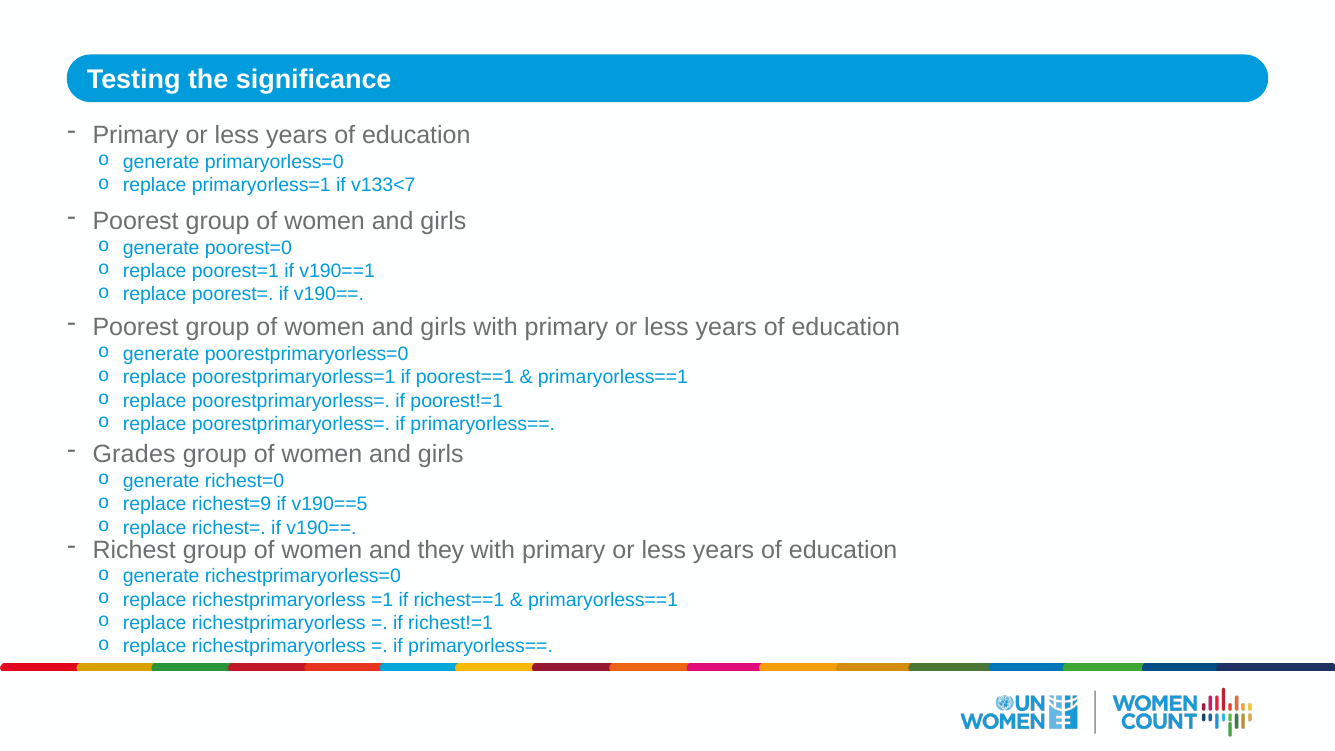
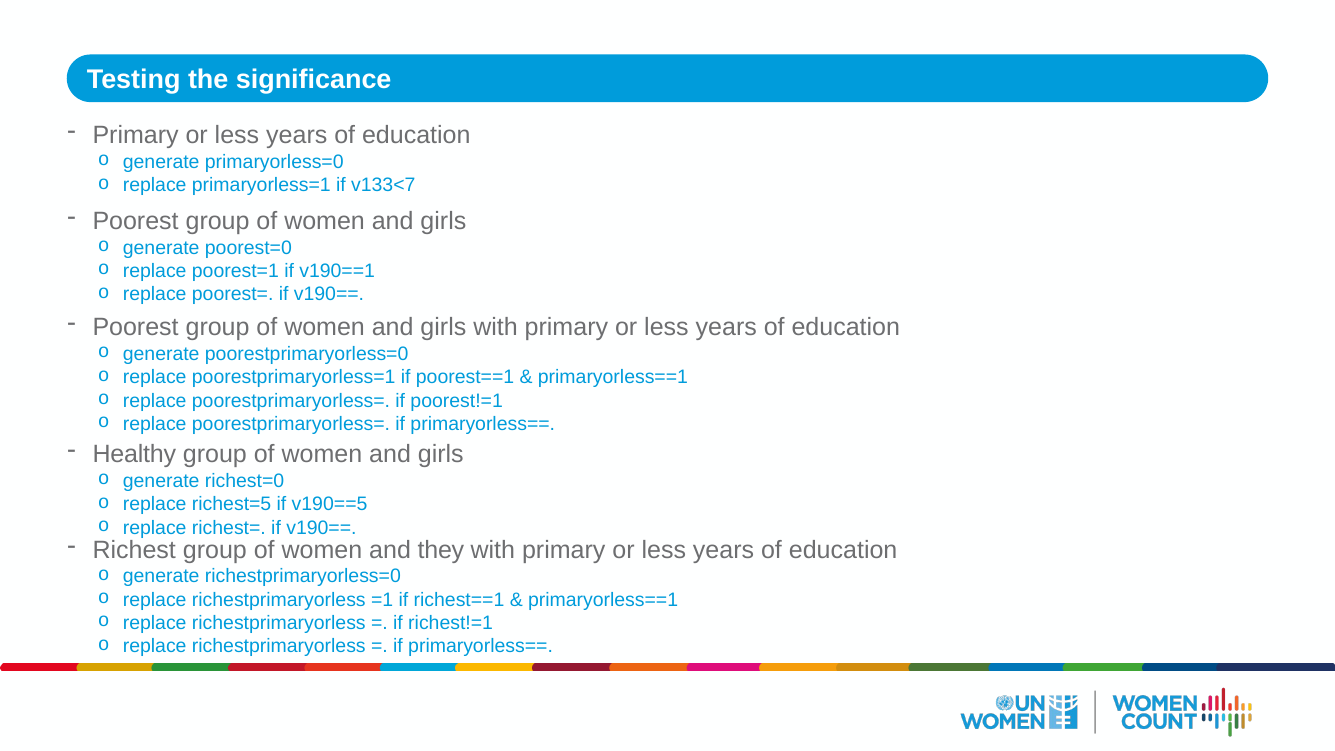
Grades: Grades -> Healthy
richest=9: richest=9 -> richest=5
